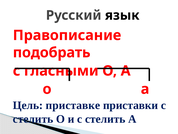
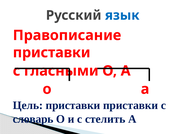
язык colour: black -> blue
подобрать at (52, 52): подобрать -> приставки
Цель приставке: приставке -> приставки
стелить at (33, 119): стелить -> словарь
